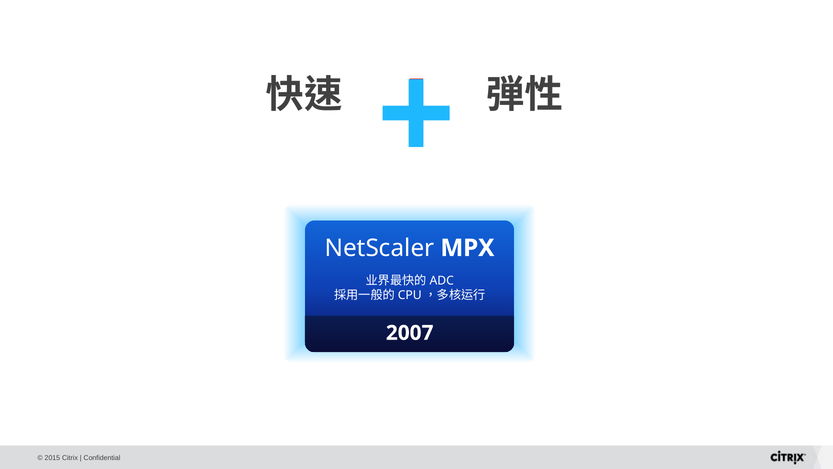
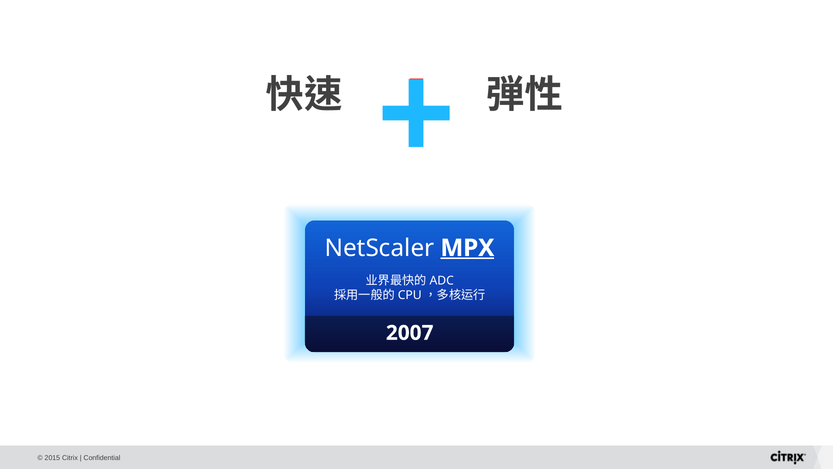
MPX underline: none -> present
